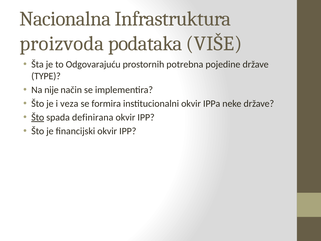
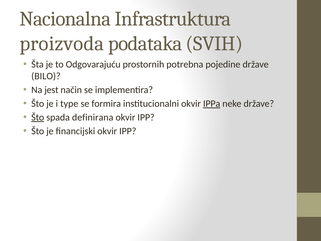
VIŠE: VIŠE -> SVIH
TYPE: TYPE -> BILO
nije: nije -> jest
veza: veza -> type
IPPa underline: none -> present
